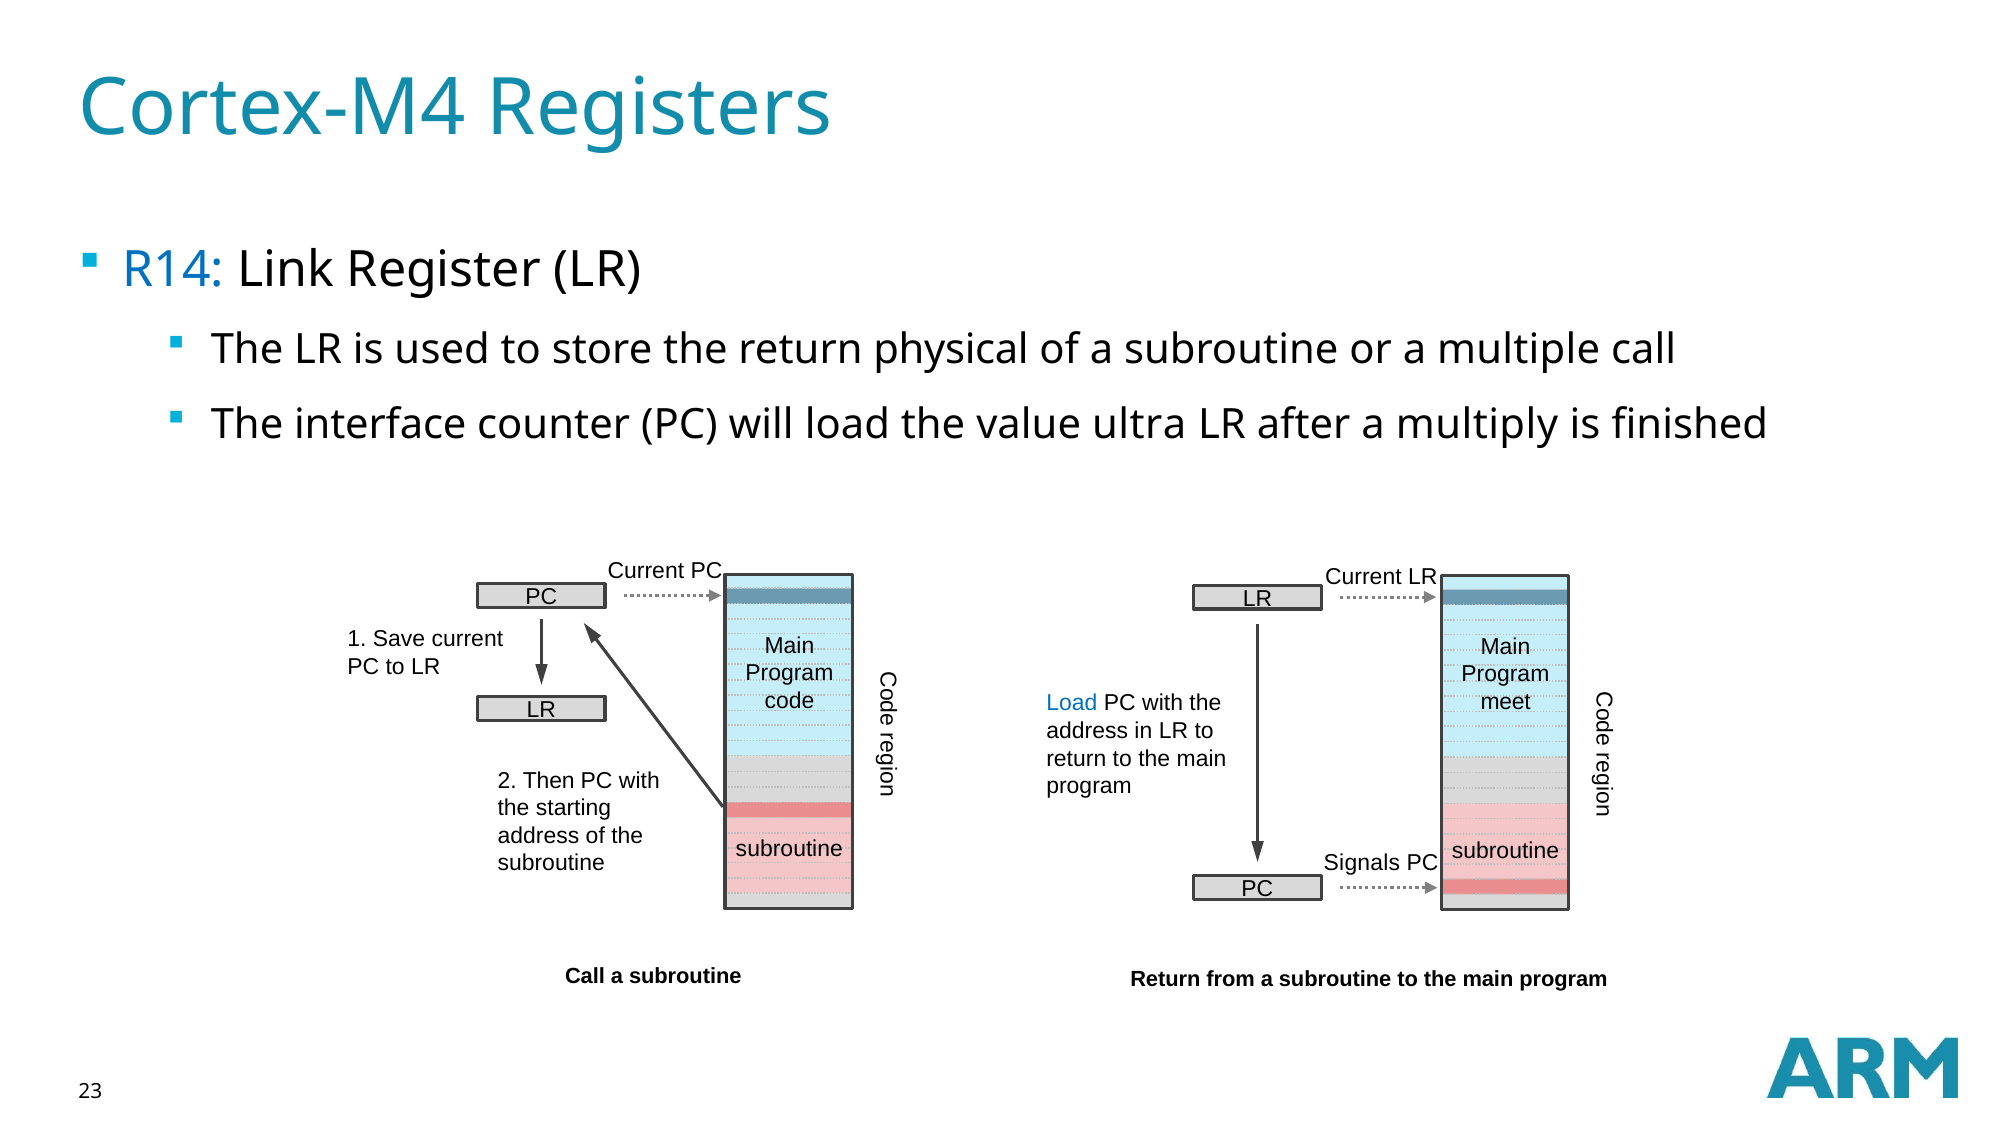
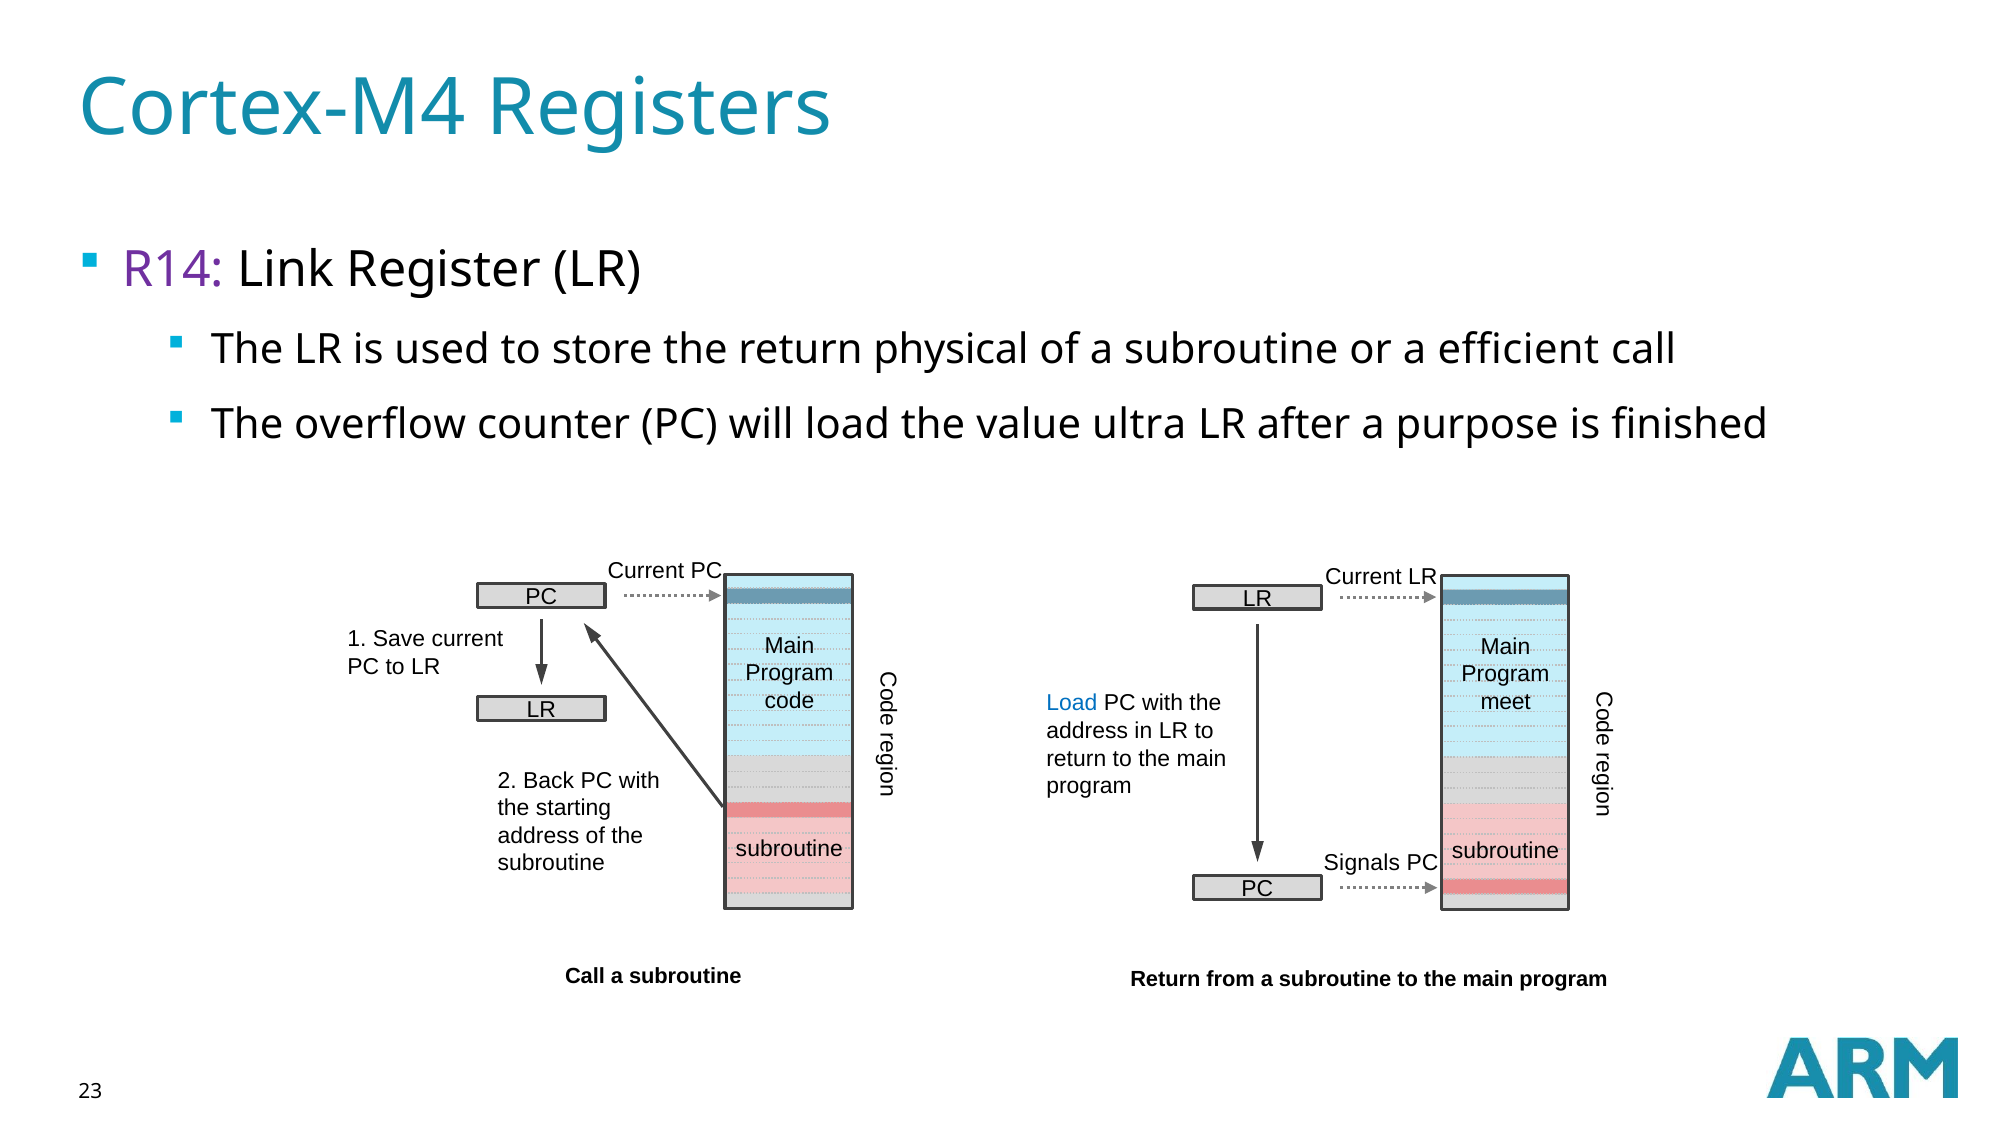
R14 colour: blue -> purple
multiple: multiple -> efficient
interface: interface -> overflow
multiply: multiply -> purpose
Then: Then -> Back
